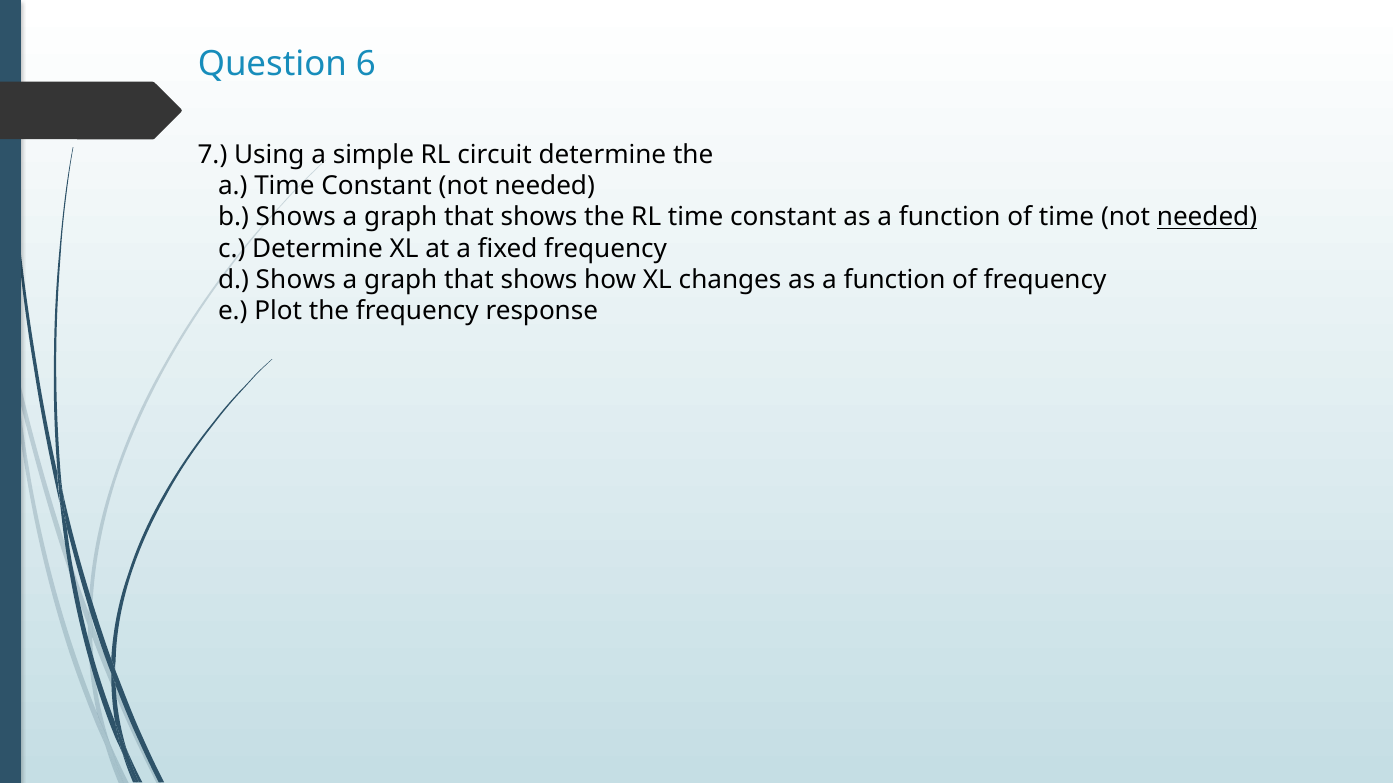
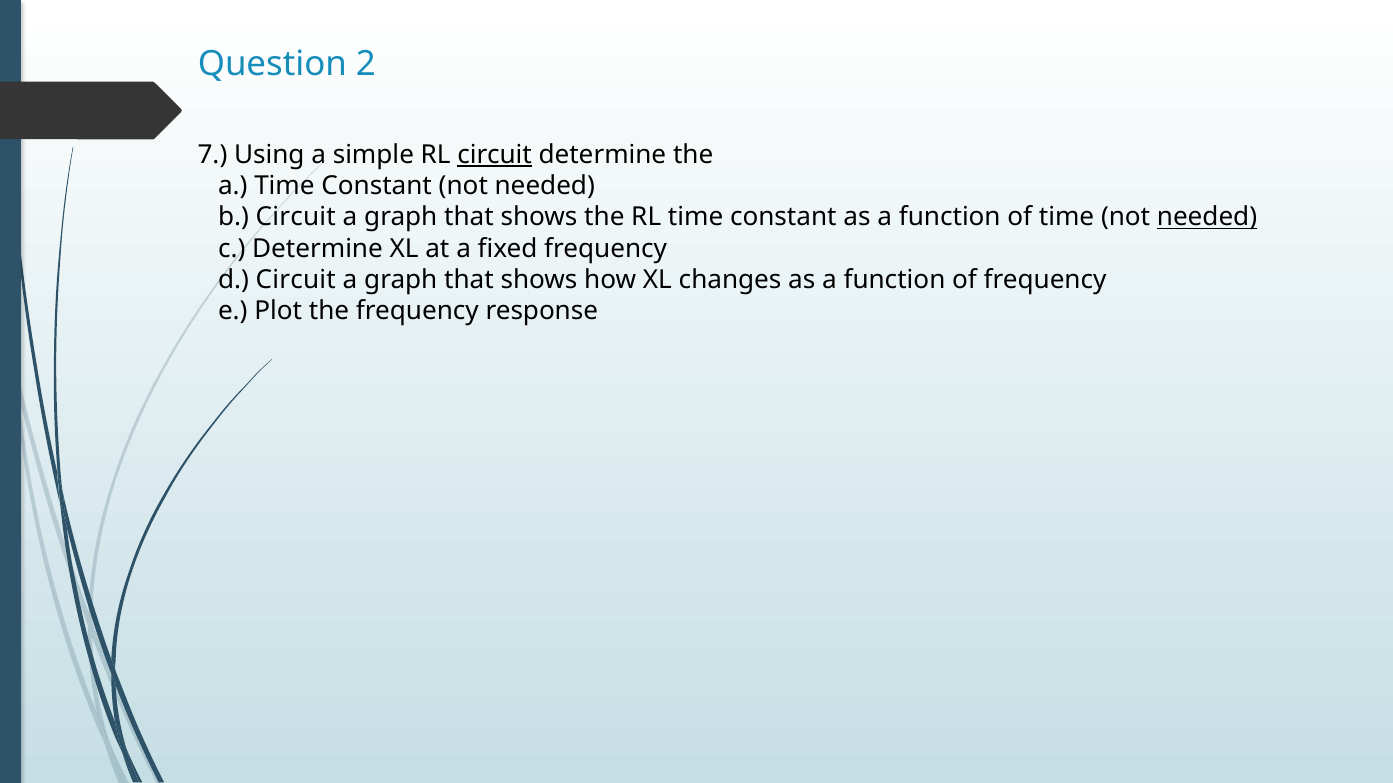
6: 6 -> 2
circuit at (495, 155) underline: none -> present
b Shows: Shows -> Circuit
d Shows: Shows -> Circuit
